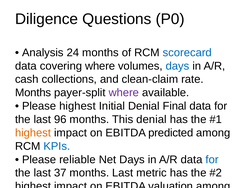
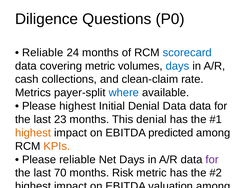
Analysis at (43, 53): Analysis -> Reliable
covering where: where -> metric
Months at (33, 93): Months -> Metrics
where at (124, 93) colour: purple -> blue
Denial Final: Final -> Data
96: 96 -> 23
KPIs at (57, 146) colour: blue -> orange
for at (212, 160) colour: blue -> purple
37: 37 -> 70
months Last: Last -> Risk
